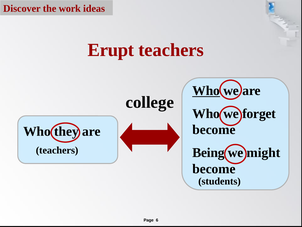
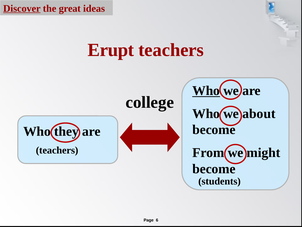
Discover underline: none -> present
work: work -> great
forget: forget -> about
Being: Being -> From
